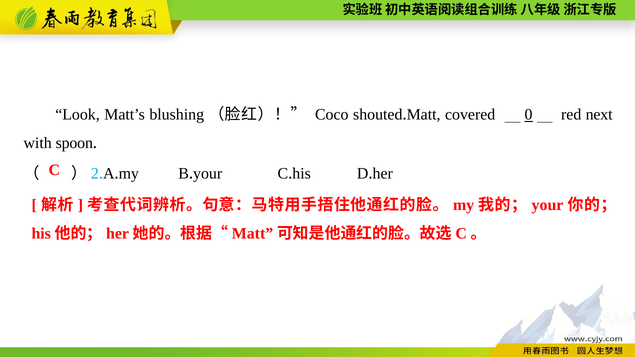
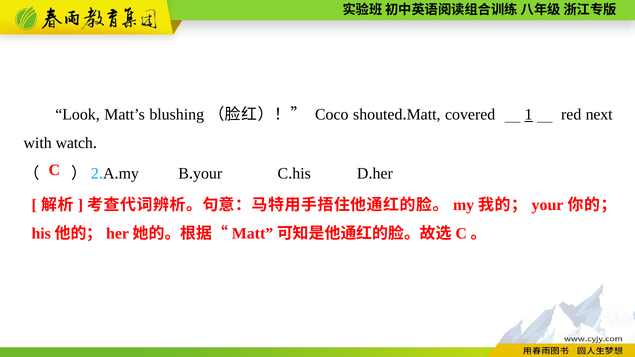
0: 0 -> 1
spoon: spoon -> watch
